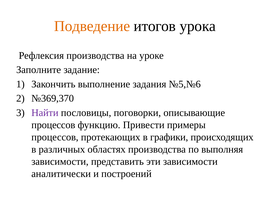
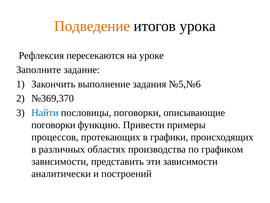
Рефлексия производства: производства -> пересекаются
Найти colour: purple -> blue
процессов at (53, 125): процессов -> поговорки
выполняя: выполняя -> графиком
